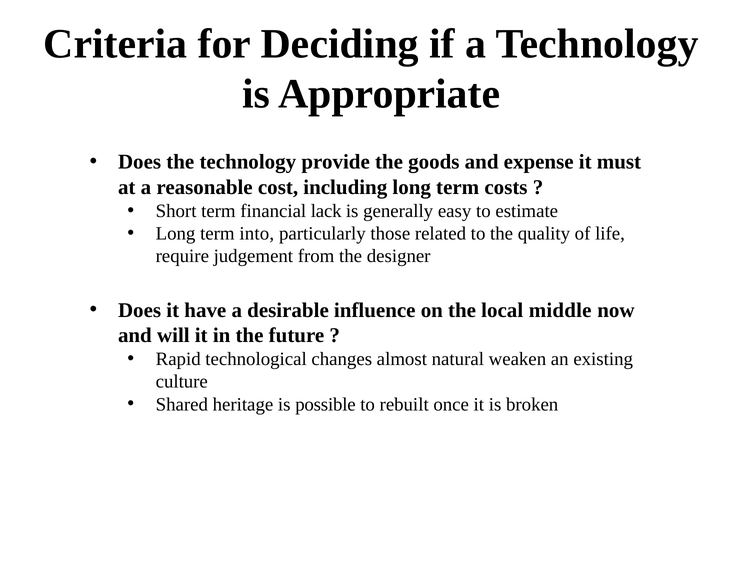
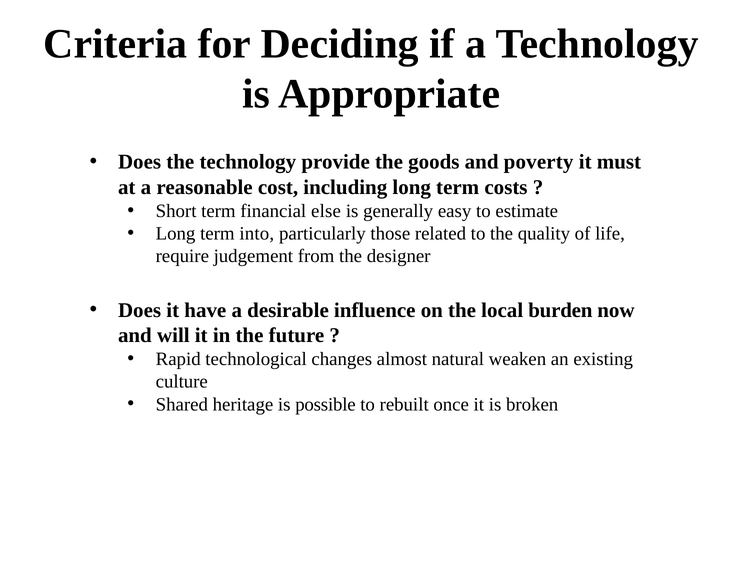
expense: expense -> poverty
lack: lack -> else
middle: middle -> burden
